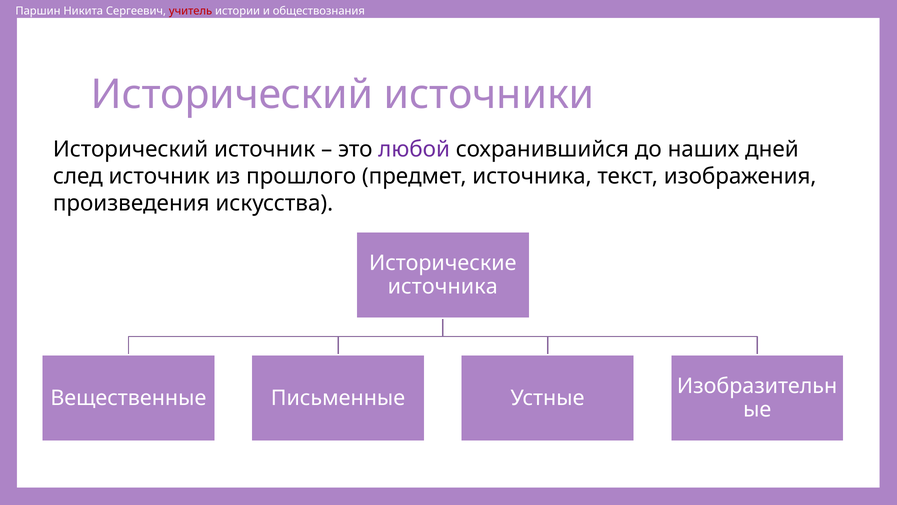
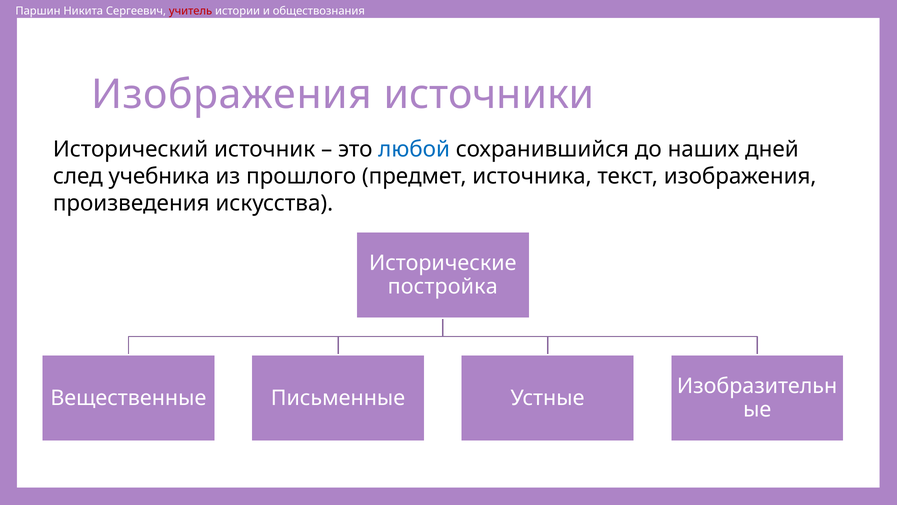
Исторический at (232, 94): Исторический -> Изображения
любой colour: purple -> blue
след источник: источник -> учебника
источника at (443, 286): источника -> постройка
